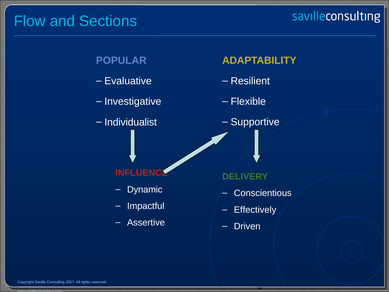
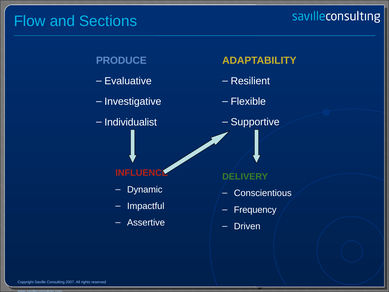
POPULAR: POPULAR -> PRODUCE
Effectively: Effectively -> Frequency
